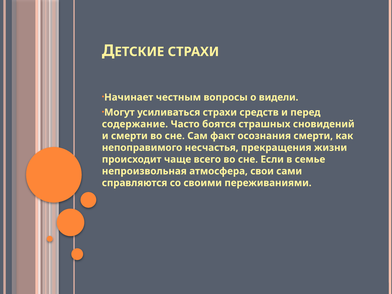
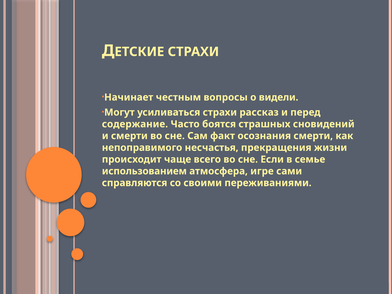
средств: средств -> рассказ
непроизвольная: непроизвольная -> использованием
свои: свои -> игре
